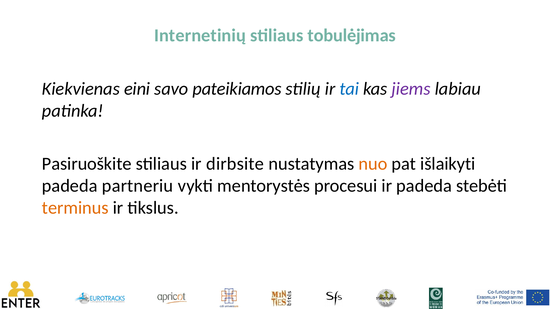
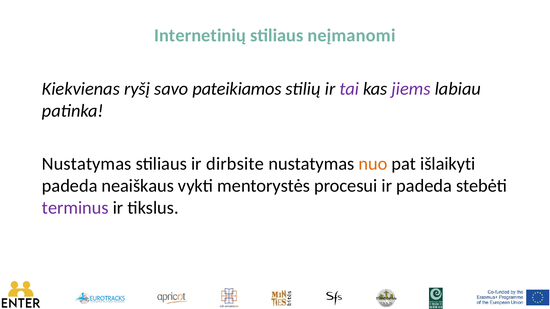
tobulėjimas: tobulėjimas -> neįmanomi
eini: eini -> ryšį
tai colour: blue -> purple
Pasiruoškite at (87, 164): Pasiruoškite -> Nustatymas
partneriu: partneriu -> neaiškaus
terminus colour: orange -> purple
